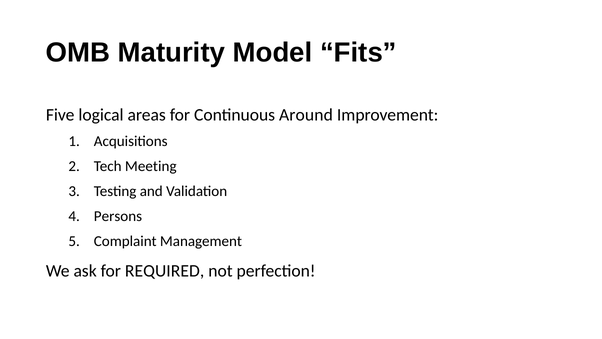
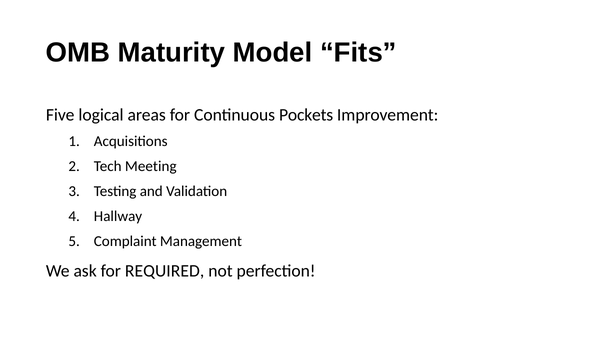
Around: Around -> Pockets
Persons: Persons -> Hallway
